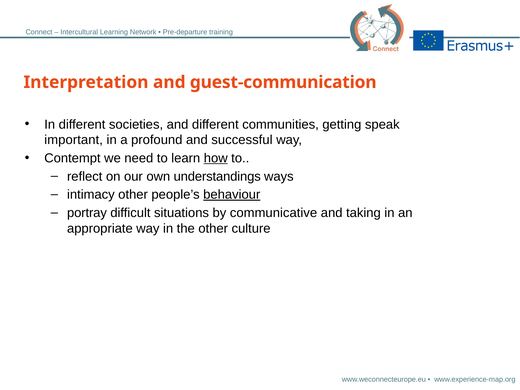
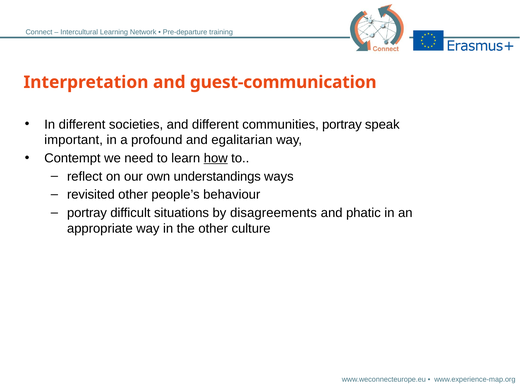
communities getting: getting -> portray
successful: successful -> egalitarian
intimacy: intimacy -> revisited
behaviour underline: present -> none
communicative: communicative -> disagreements
taking: taking -> phatic
